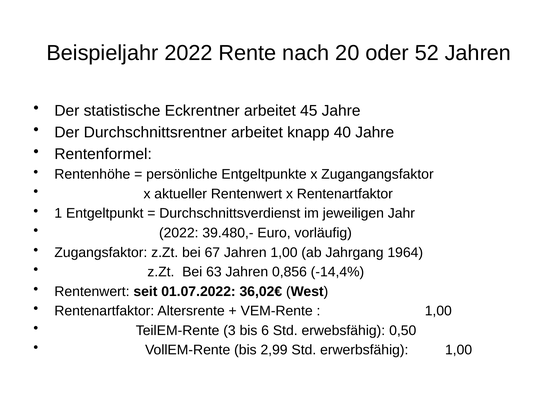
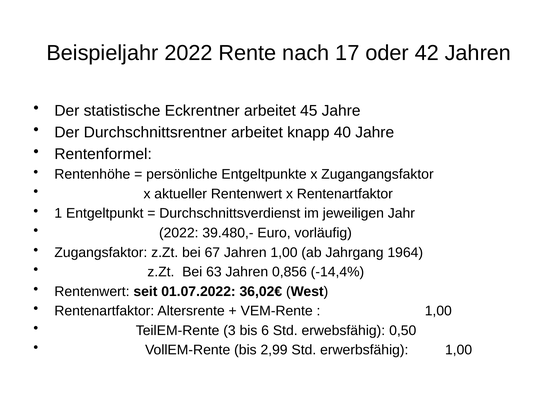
20: 20 -> 17
52: 52 -> 42
